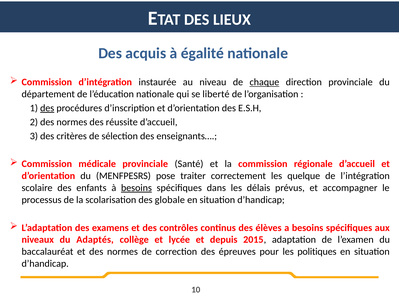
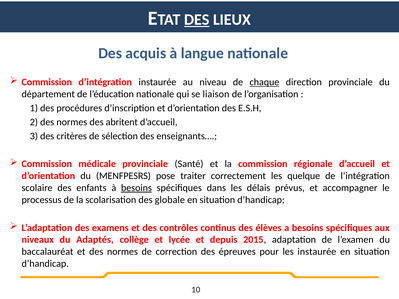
DES at (197, 20) underline: none -> present
égalité: égalité -> langue
liberté: liberté -> liaison
des at (47, 108) underline: present -> none
réussite: réussite -> abritent
les politiques: politiques -> instaurée
